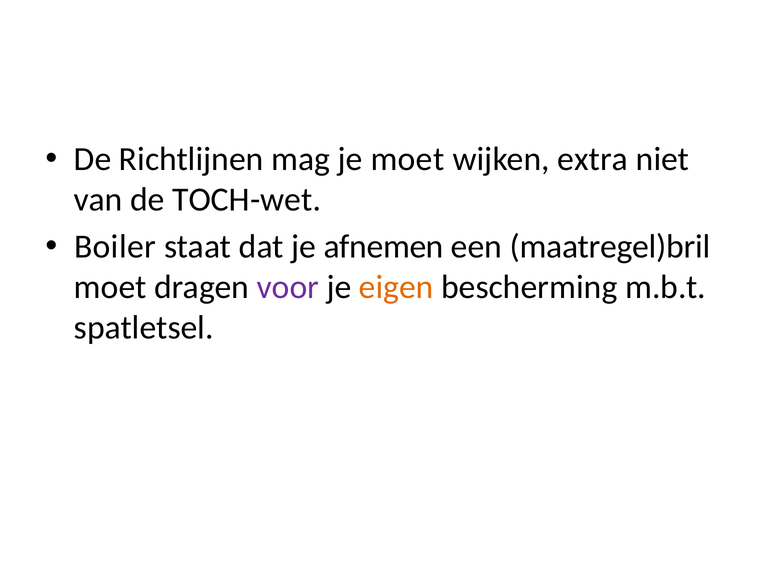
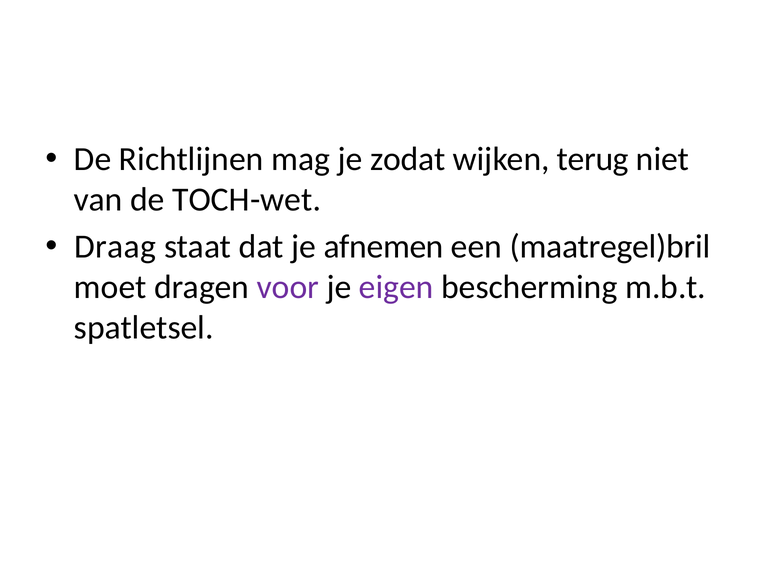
je moet: moet -> zodat
extra: extra -> terug
Boiler: Boiler -> Draag
eigen colour: orange -> purple
